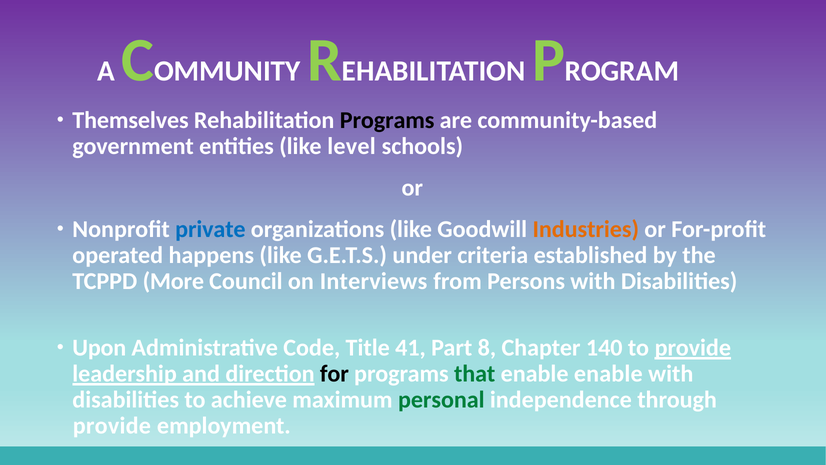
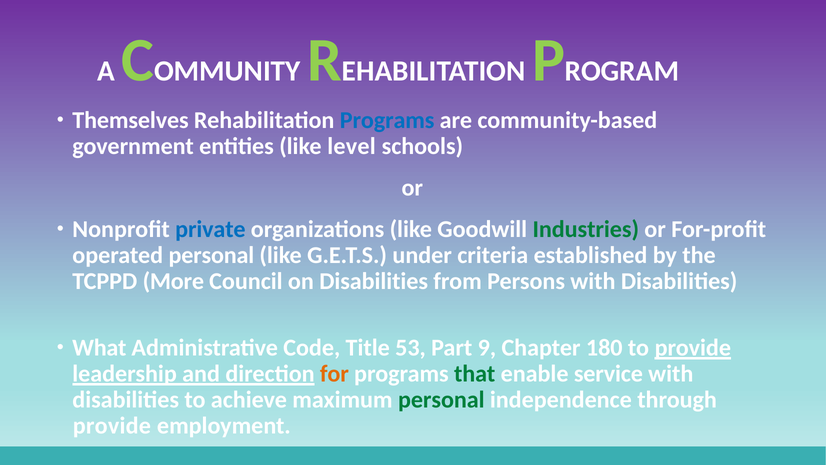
Programs at (387, 120) colour: black -> blue
Industries colour: orange -> green
operated happens: happens -> personal
on Interviews: Interviews -> Disabilities
Upon: Upon -> What
41: 41 -> 53
8: 8 -> 9
140: 140 -> 180
for colour: black -> orange
enable enable: enable -> service
